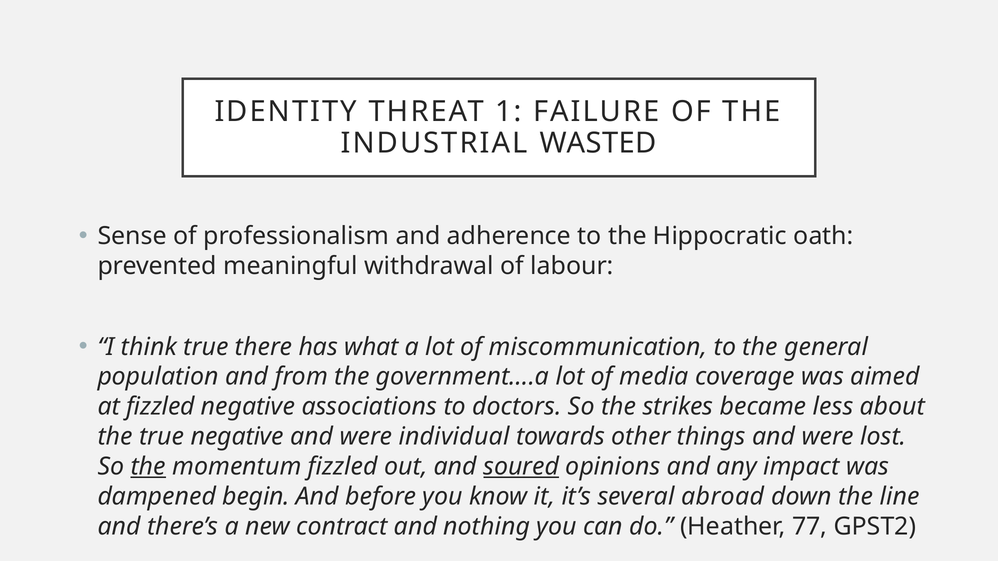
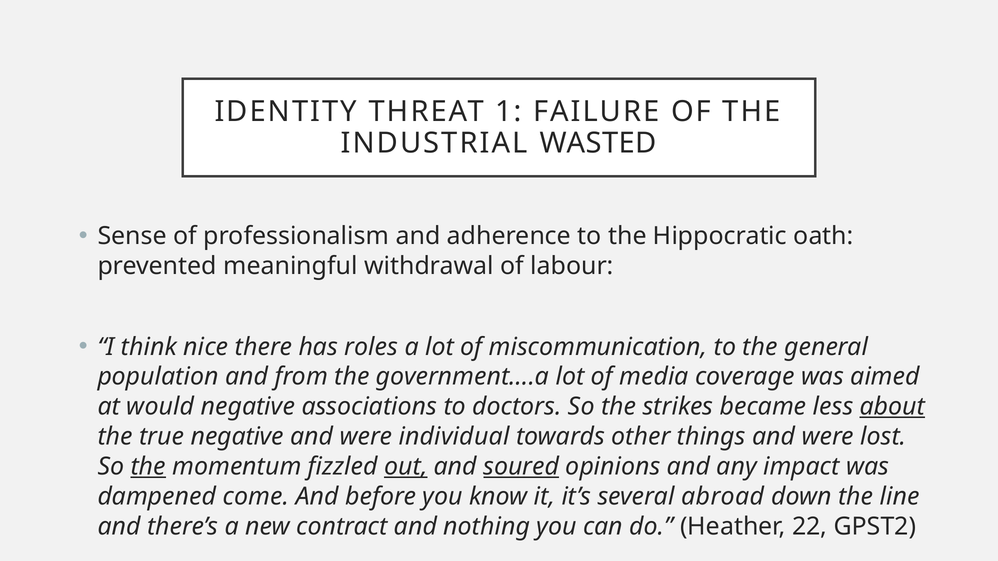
think true: true -> nice
what: what -> roles
at fizzled: fizzled -> would
about underline: none -> present
out underline: none -> present
begin: begin -> come
77: 77 -> 22
